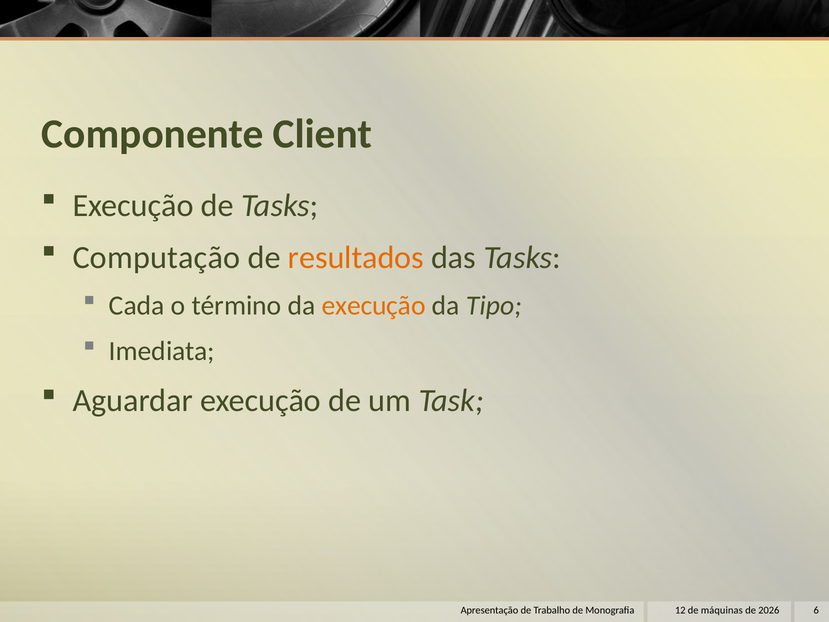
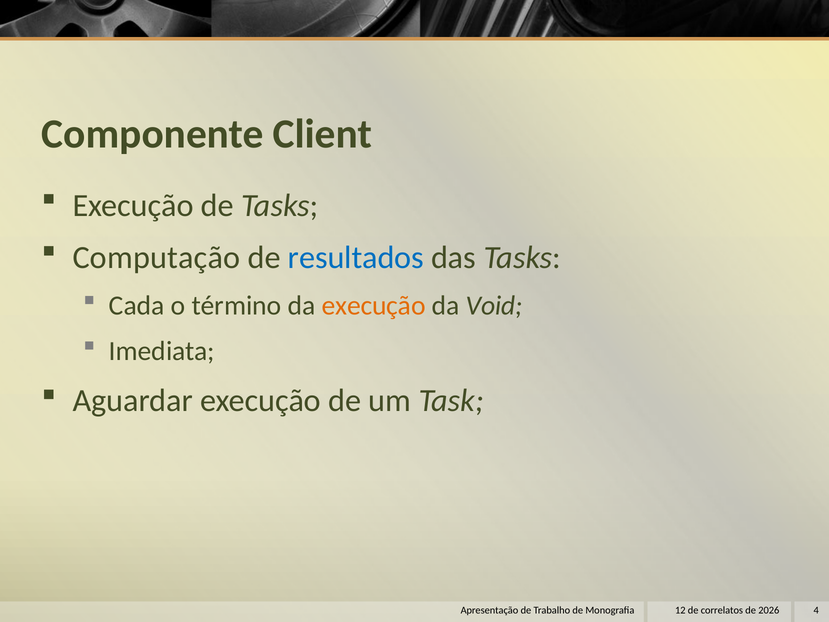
resultados colour: orange -> blue
Tipo: Tipo -> Void
máquinas: máquinas -> correlatos
6: 6 -> 4
